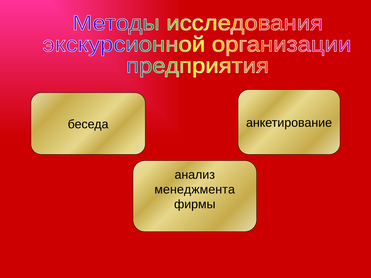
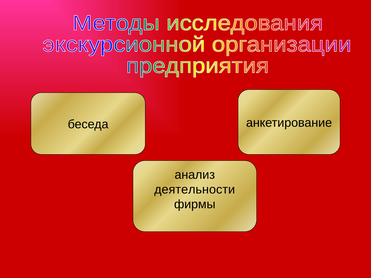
менеджмента: менеджмента -> деятельности
